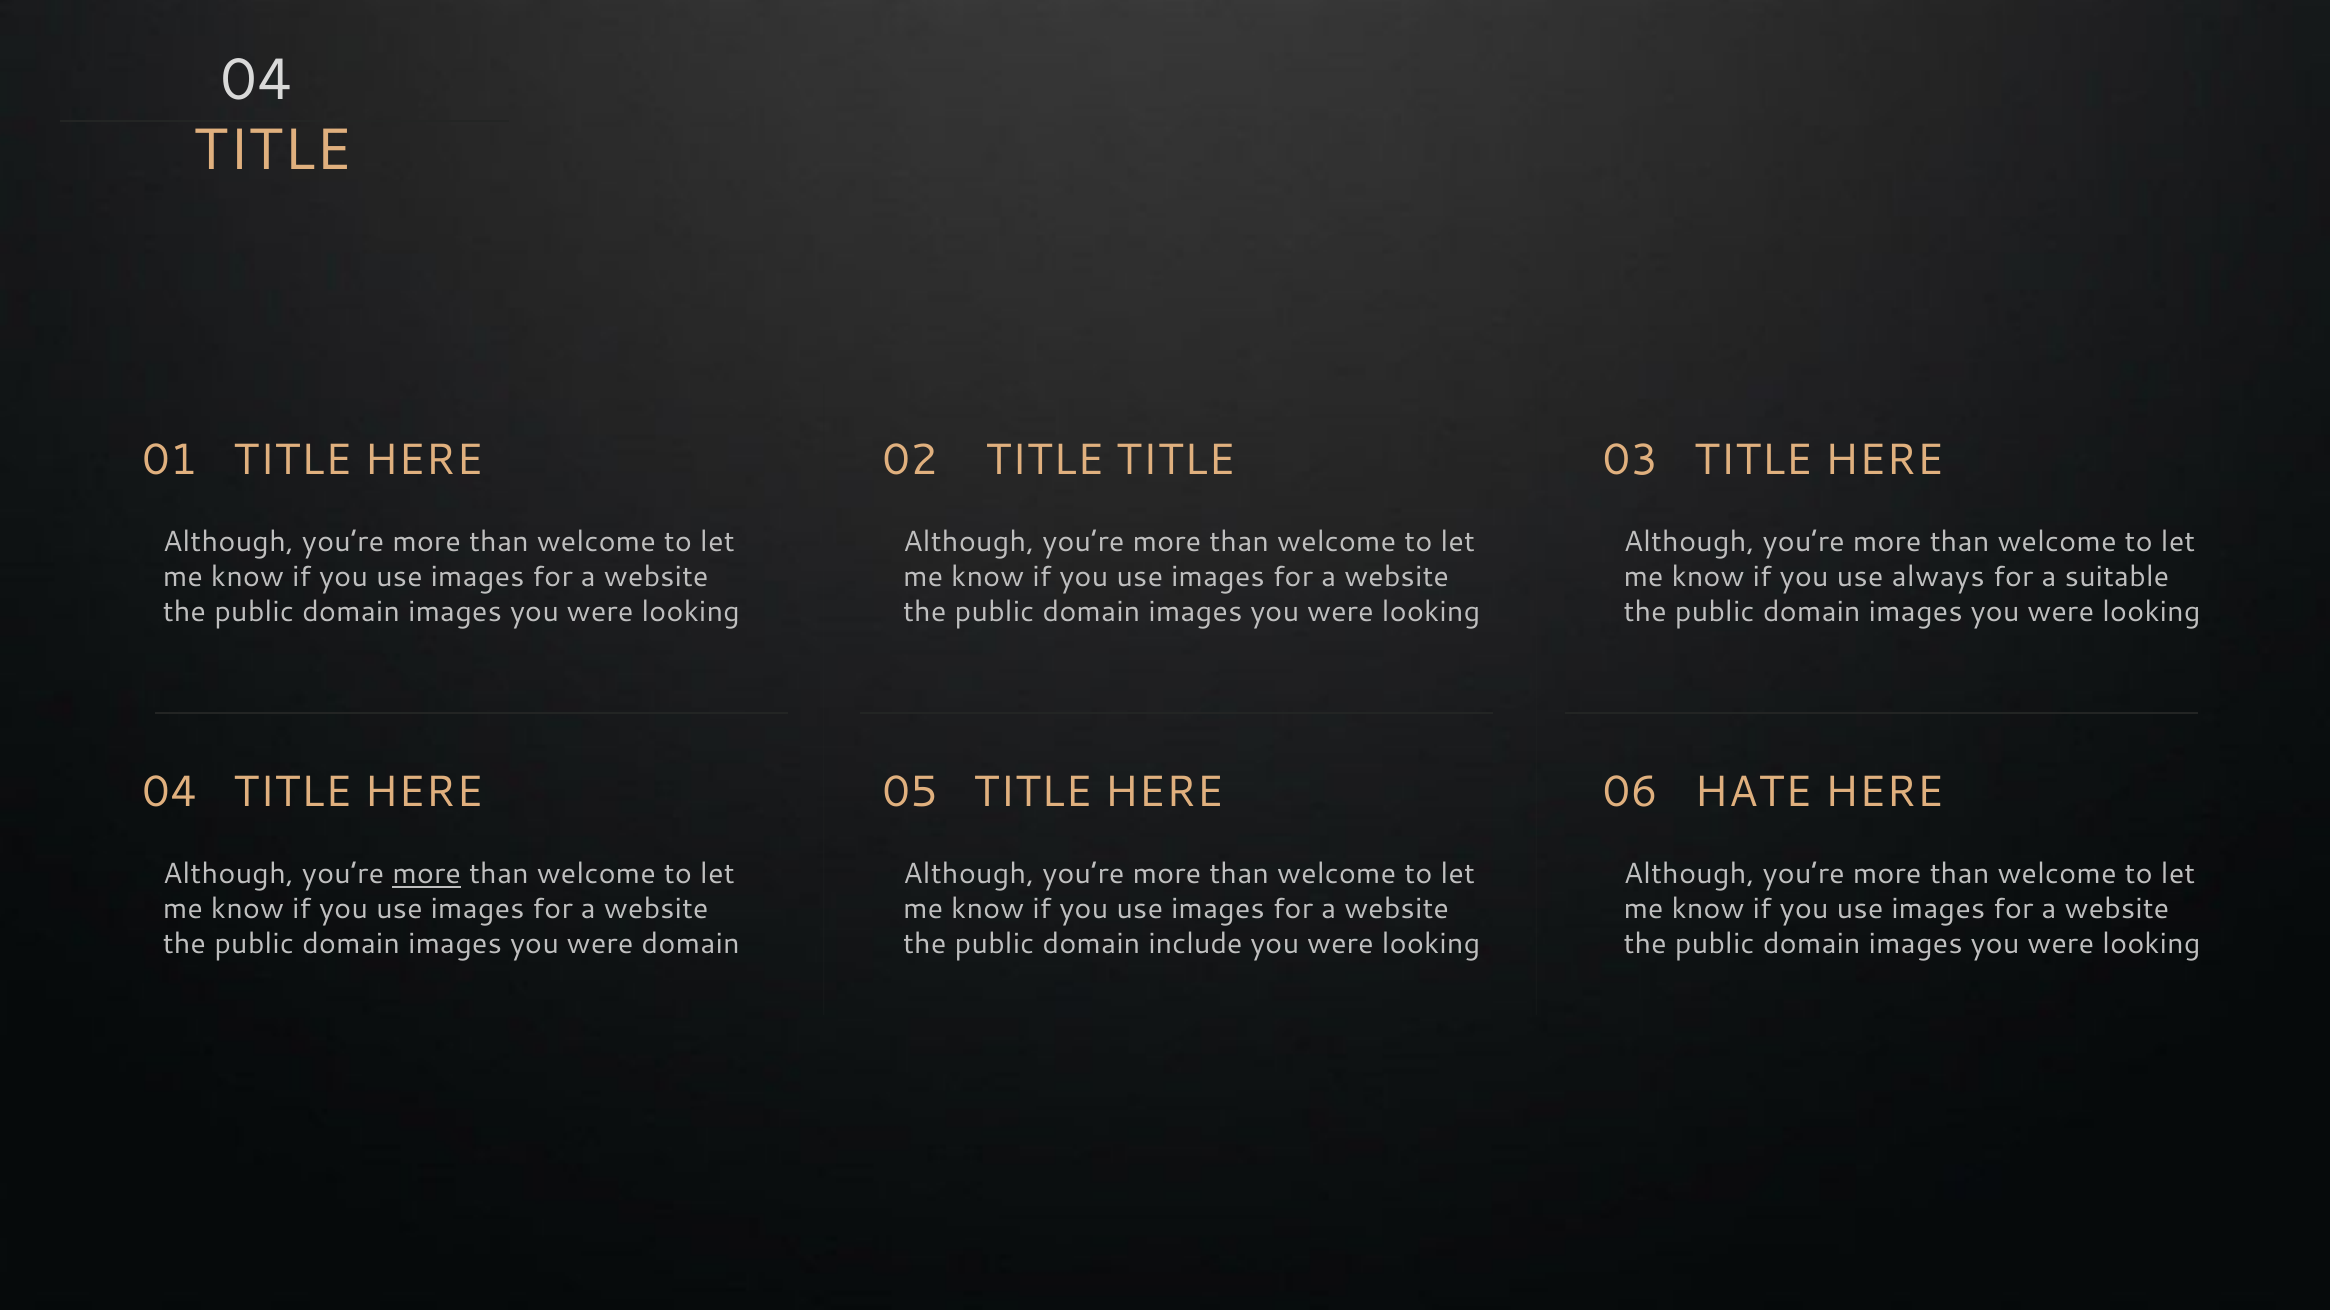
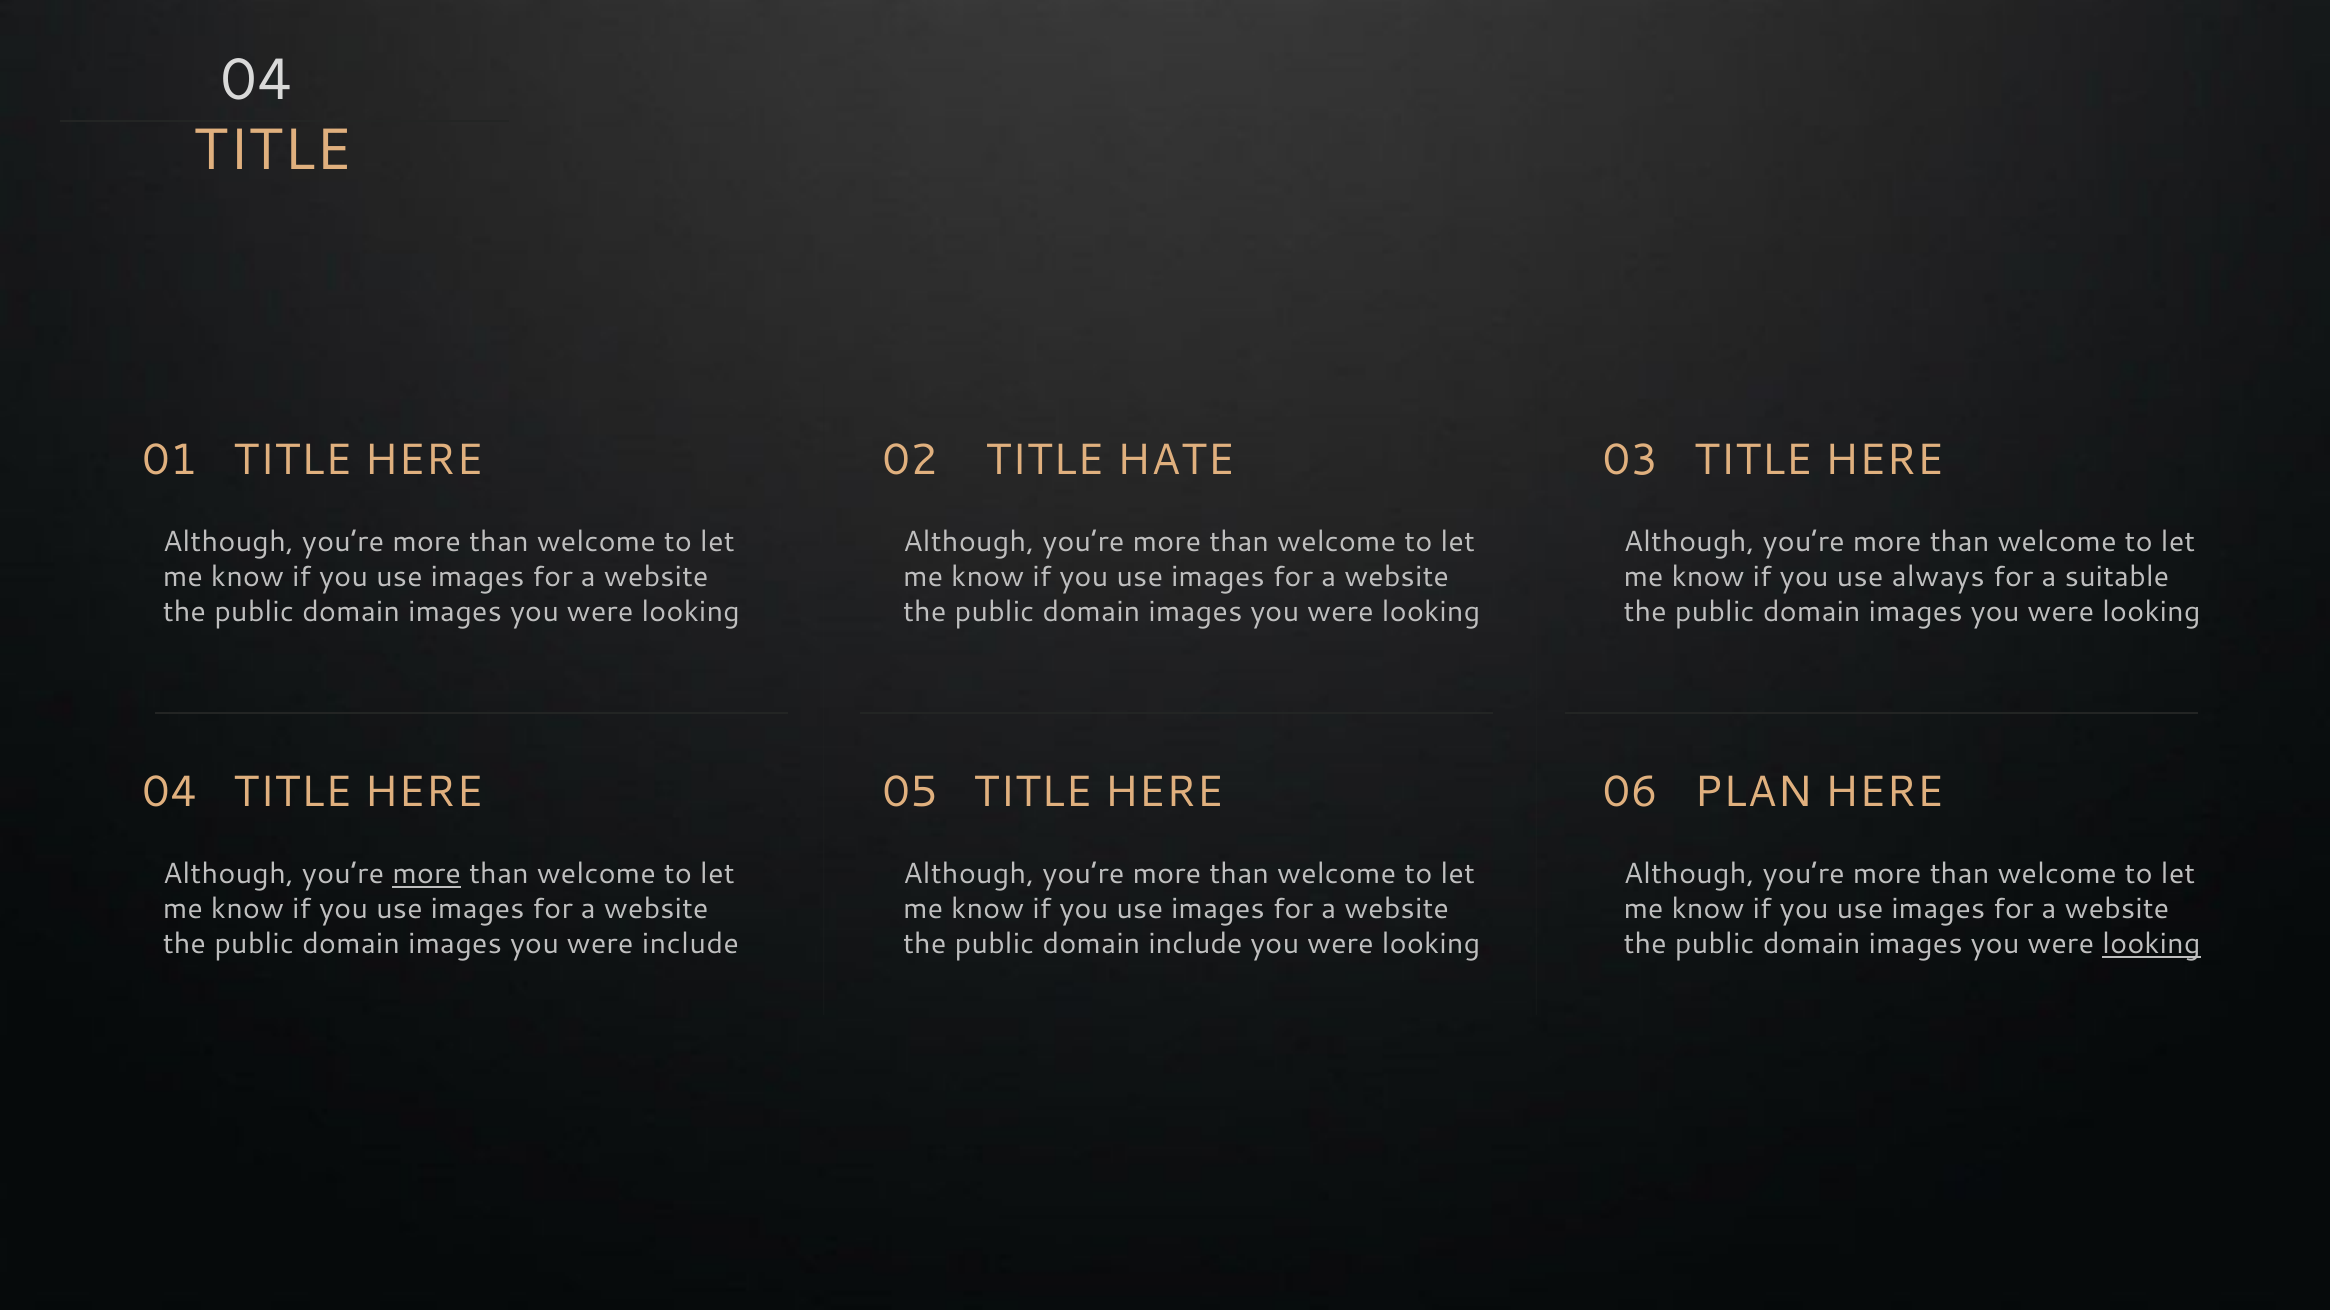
TITLE TITLE: TITLE -> HATE
HATE: HATE -> PLAN
were domain: domain -> include
looking at (2151, 945) underline: none -> present
